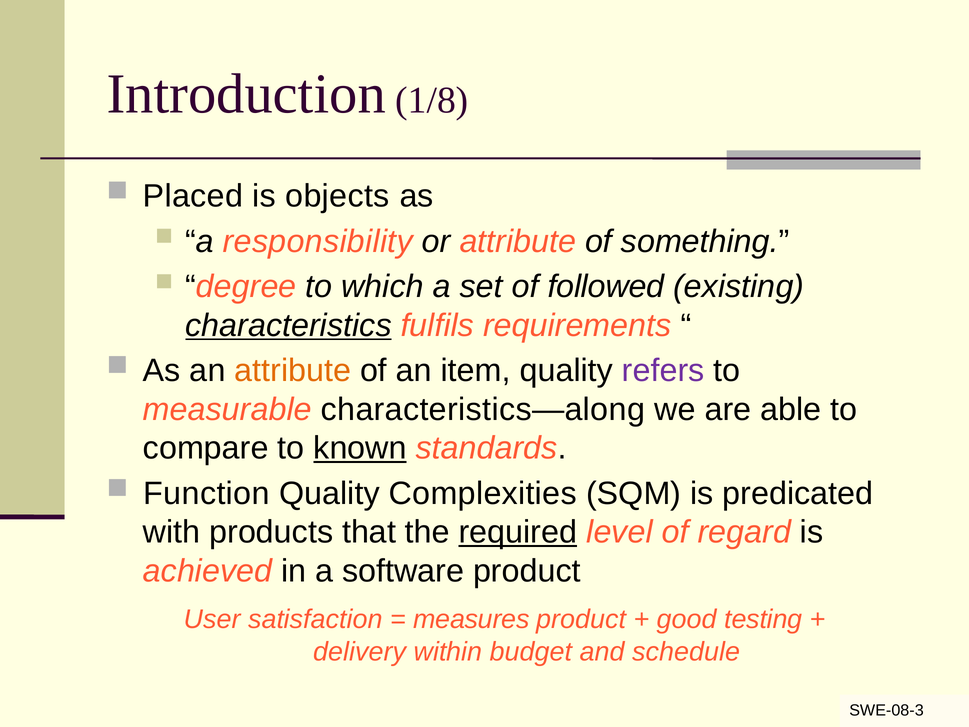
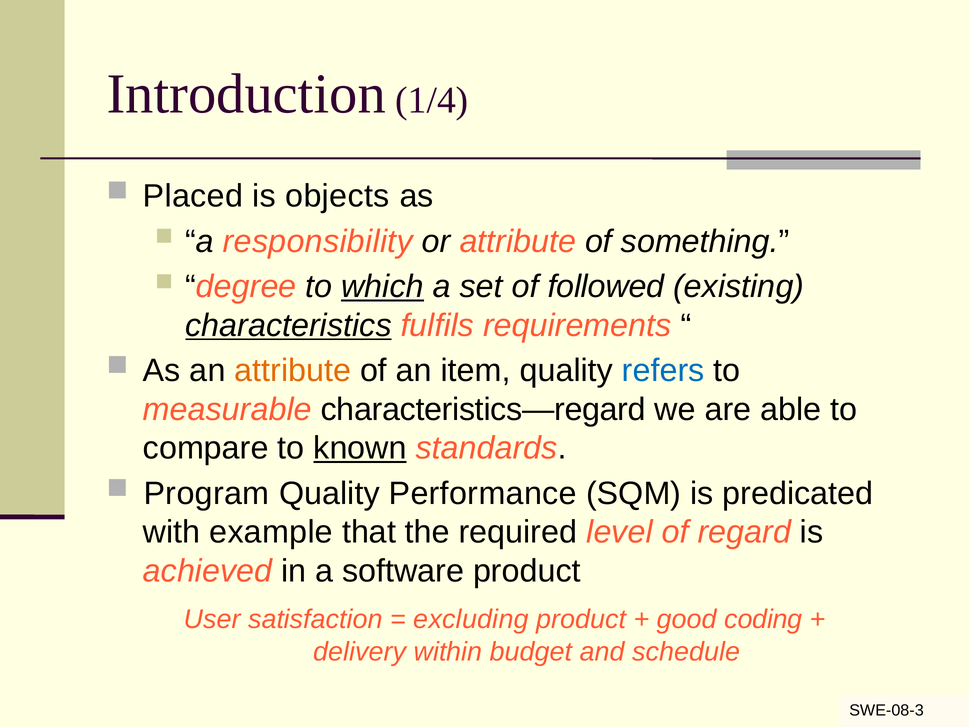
1/8: 1/8 -> 1/4
which underline: none -> present
refers colour: purple -> blue
characteristics—along: characteristics—along -> characteristics—regard
Function: Function -> Program
Complexities: Complexities -> Performance
products: products -> example
required underline: present -> none
measures: measures -> excluding
testing: testing -> coding
